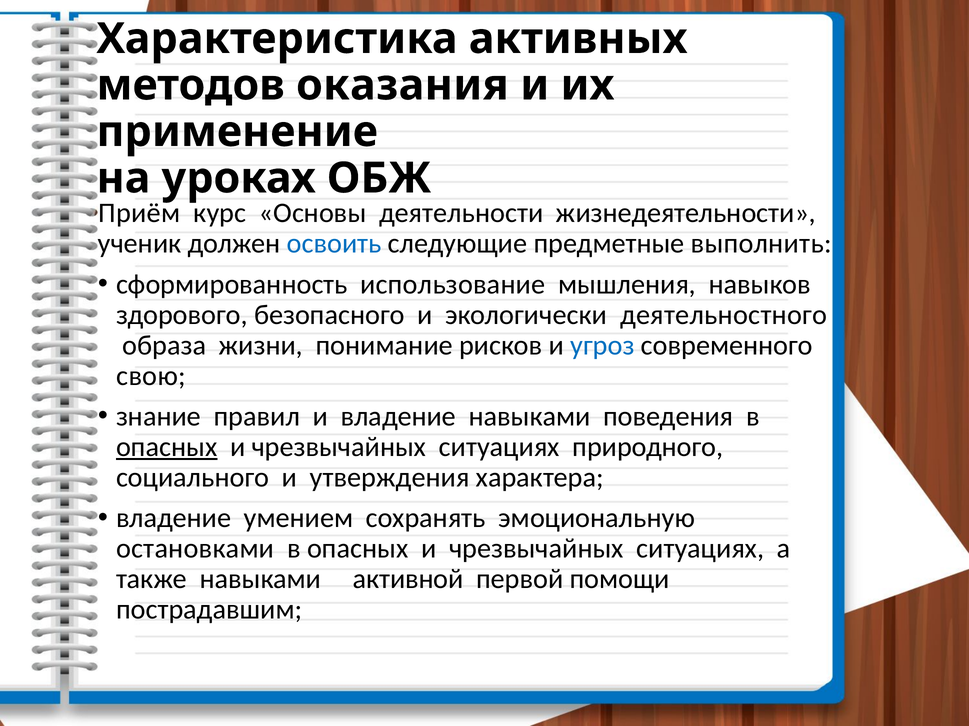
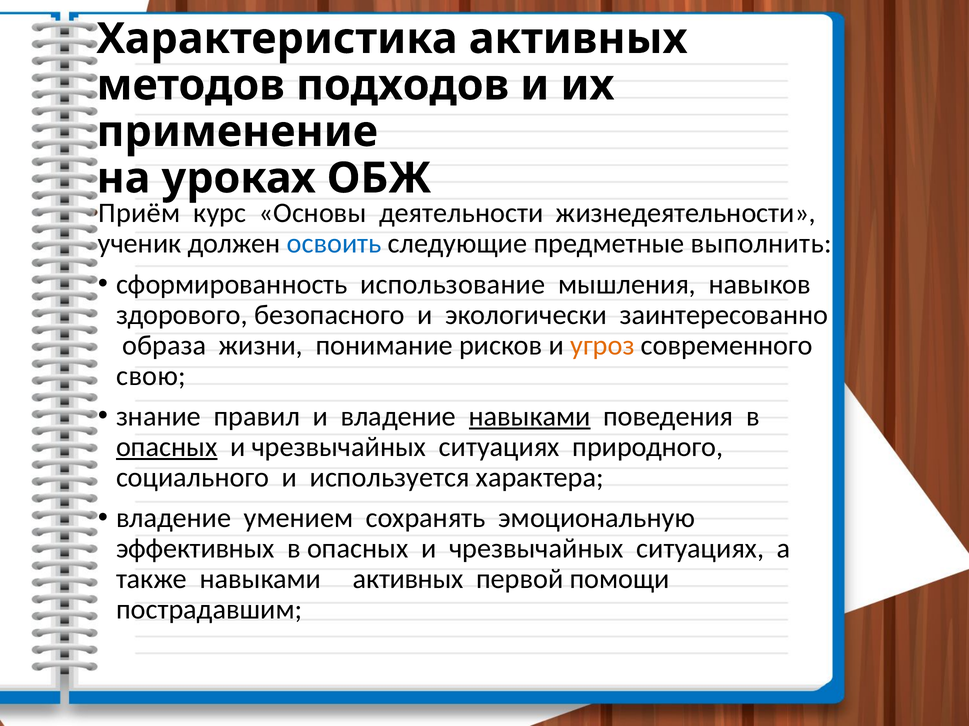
оказания: оказания -> подходов
деятельностного: деятельностного -> заинтересованно
угроз colour: blue -> orange
навыками at (530, 417) underline: none -> present
утверждения: утверждения -> используется
остановками: остановками -> эффективных
навыками активной: активной -> активных
